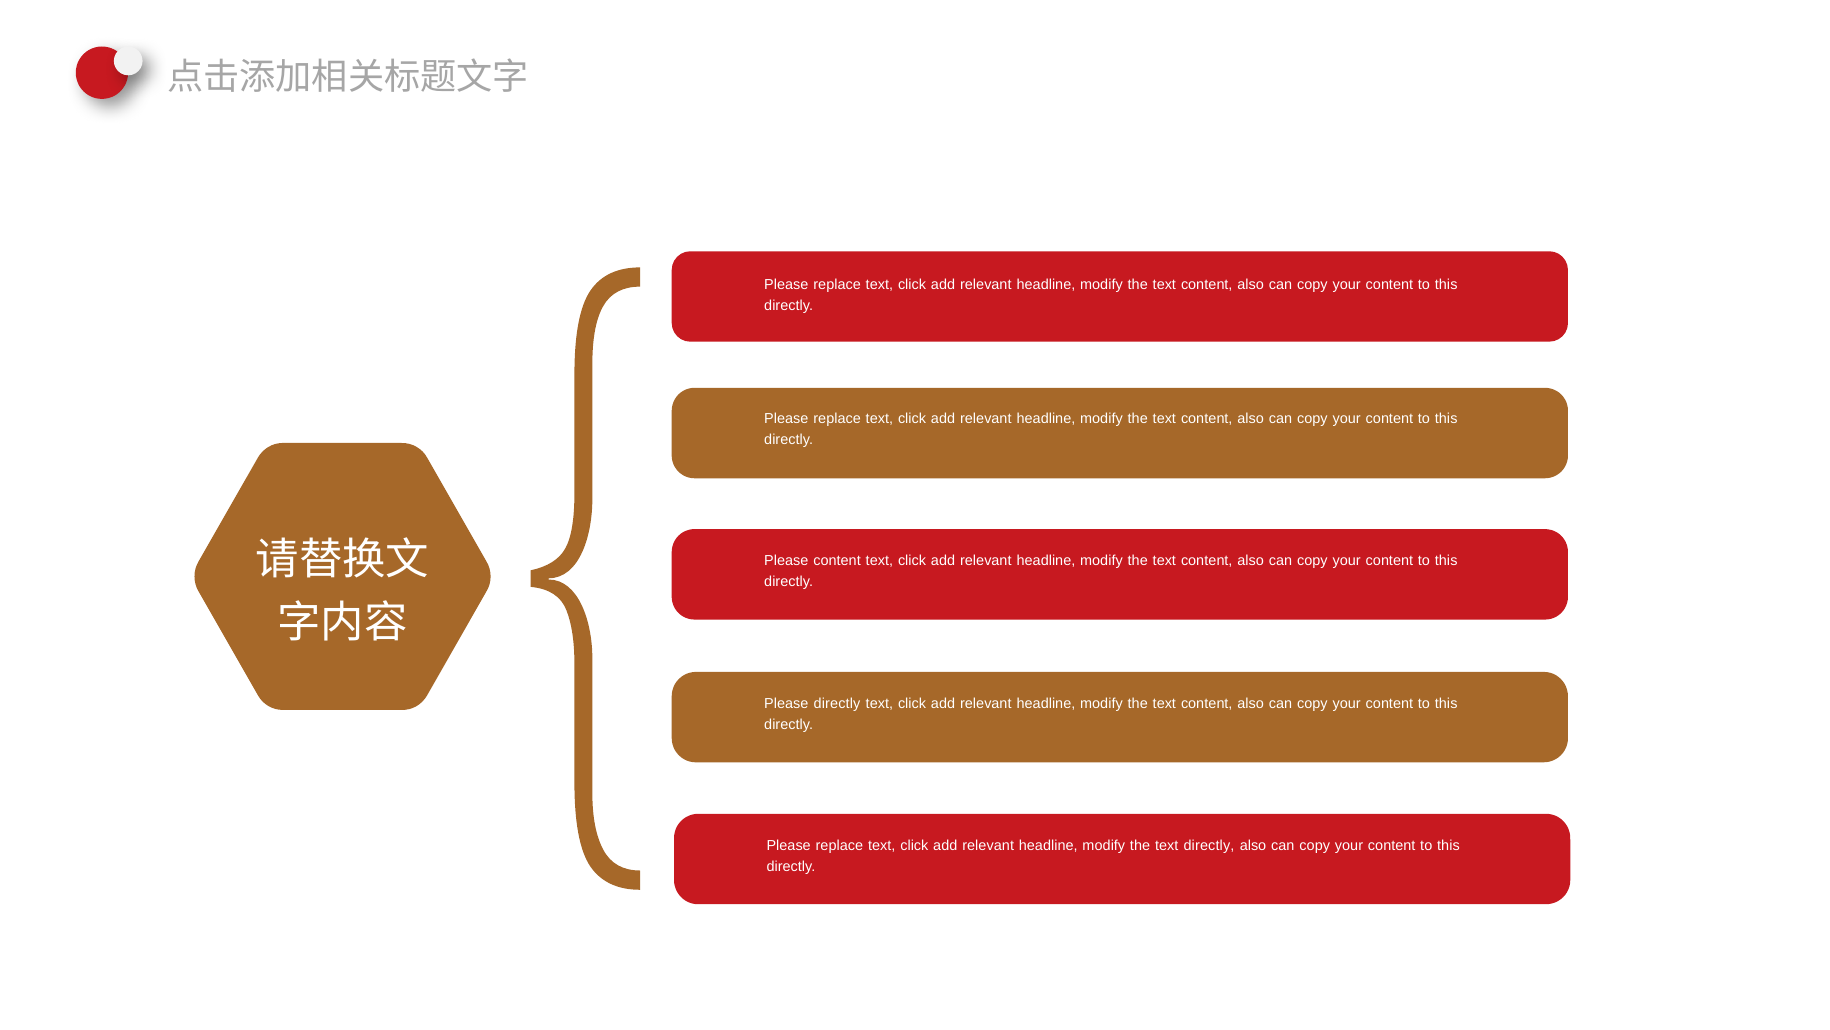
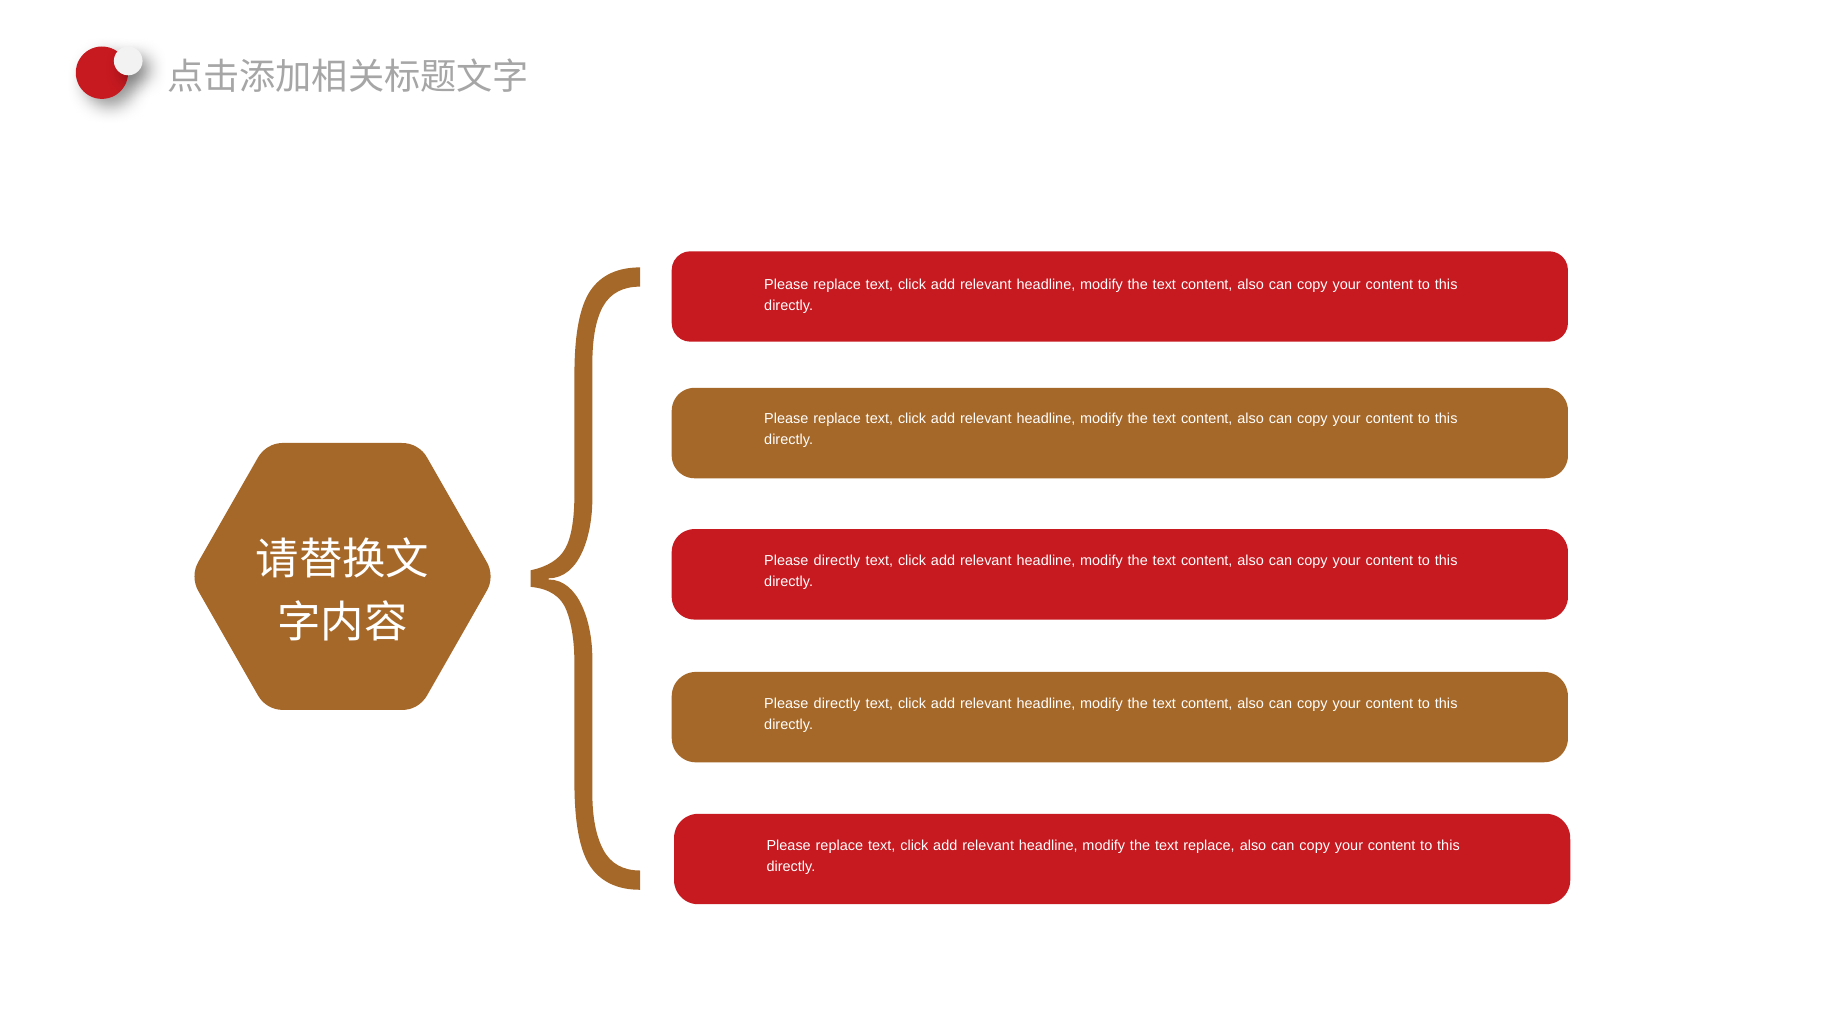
content at (837, 561): content -> directly
text directly: directly -> replace
